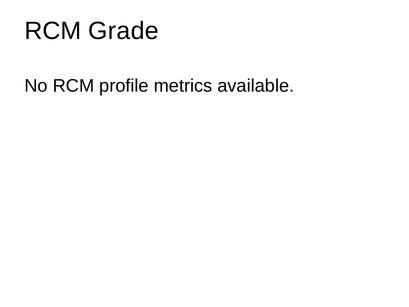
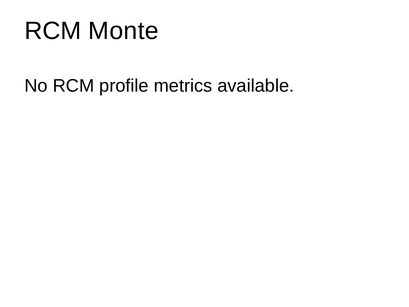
Grade: Grade -> Monte
